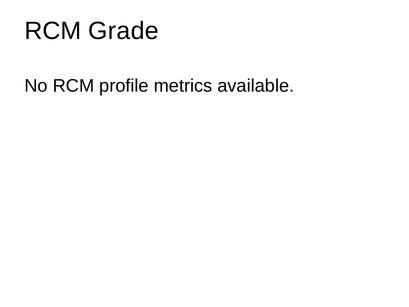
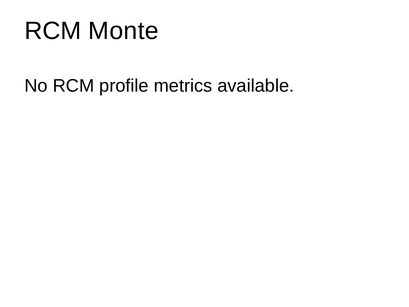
Grade: Grade -> Monte
